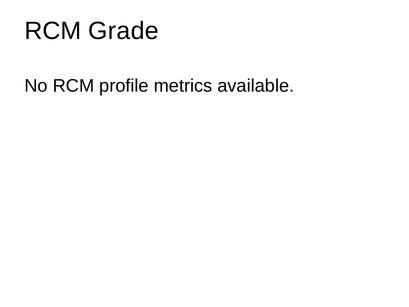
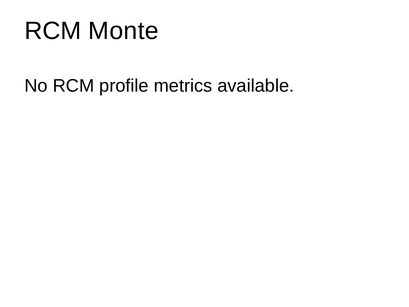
Grade: Grade -> Monte
